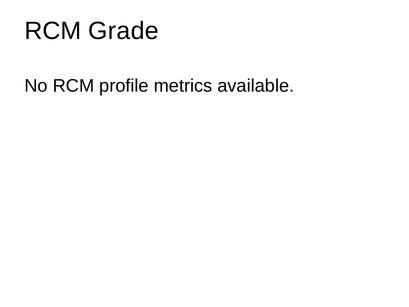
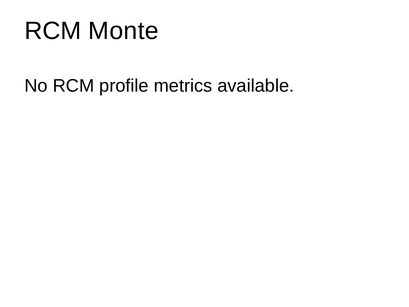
Grade: Grade -> Monte
